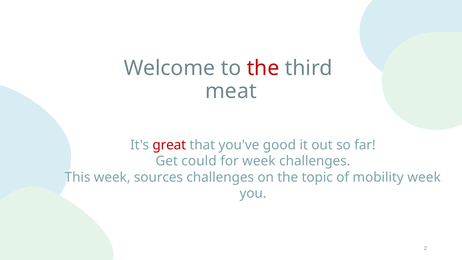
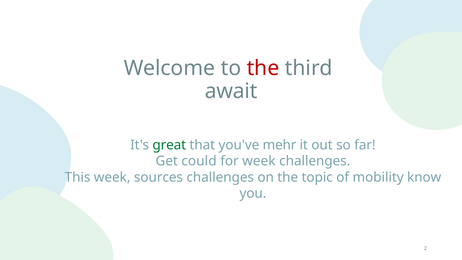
meat: meat -> await
great colour: red -> green
good: good -> mehr
mobility week: week -> know
